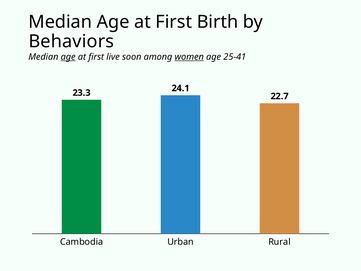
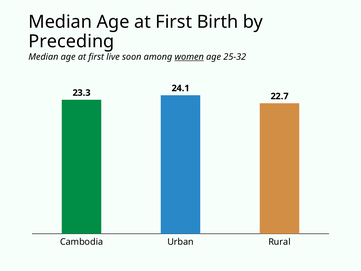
Behaviors: Behaviors -> Preceding
age at (68, 57) underline: present -> none
25-41: 25-41 -> 25-32
